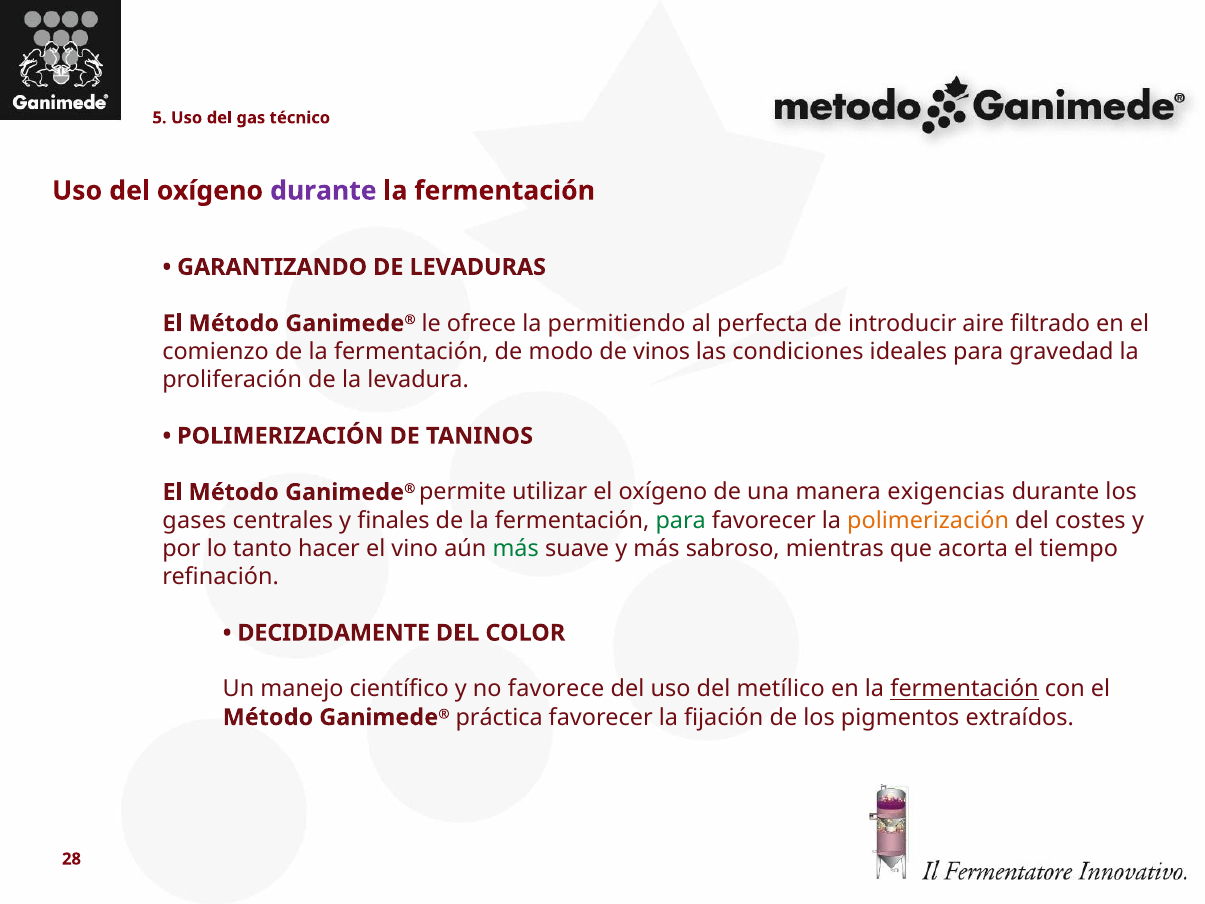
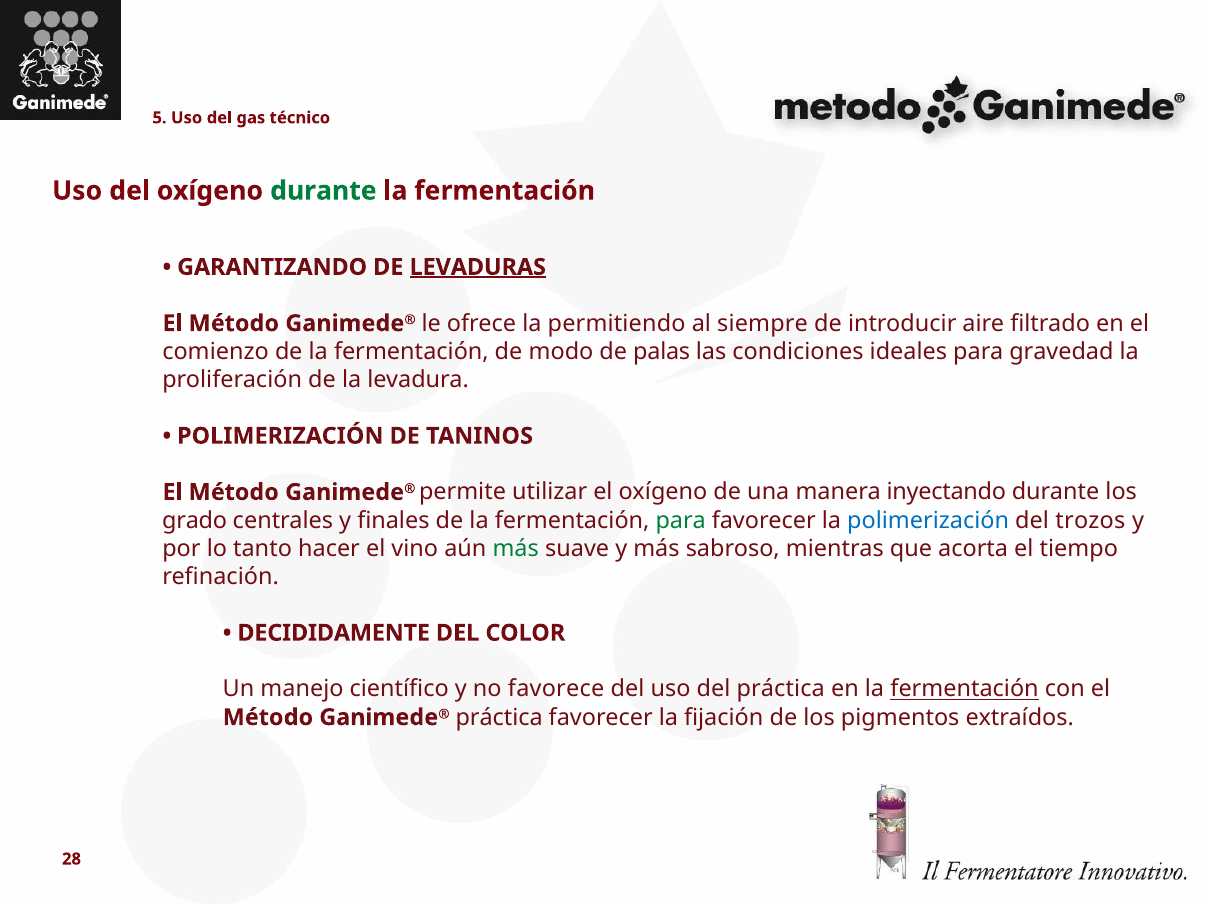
durante at (323, 191) colour: purple -> green
LEVADURAS underline: none -> present
perfecta: perfecta -> siempre
vinos: vinos -> palas
exigencias: exigencias -> inyectando
gases: gases -> grado
polimerización at (928, 520) colour: orange -> blue
costes: costes -> trozos
del metílico: metílico -> práctica
